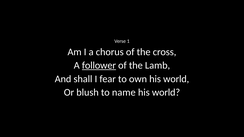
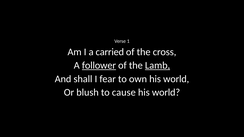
chorus: chorus -> carried
Lamb underline: none -> present
name: name -> cause
